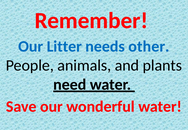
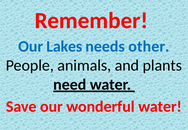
Litter: Litter -> Lakes
